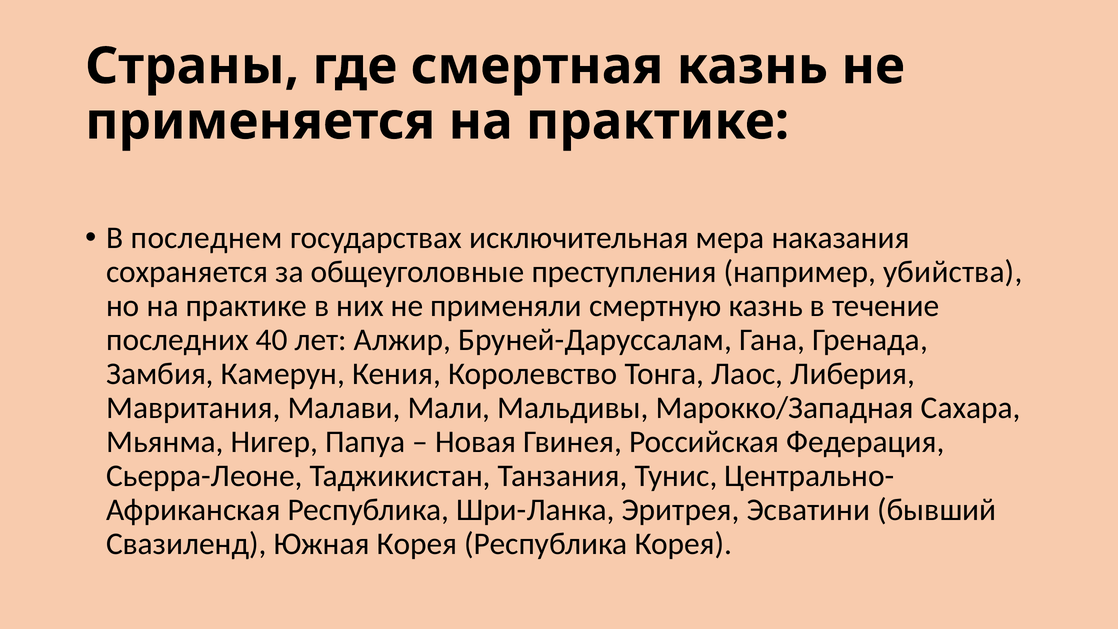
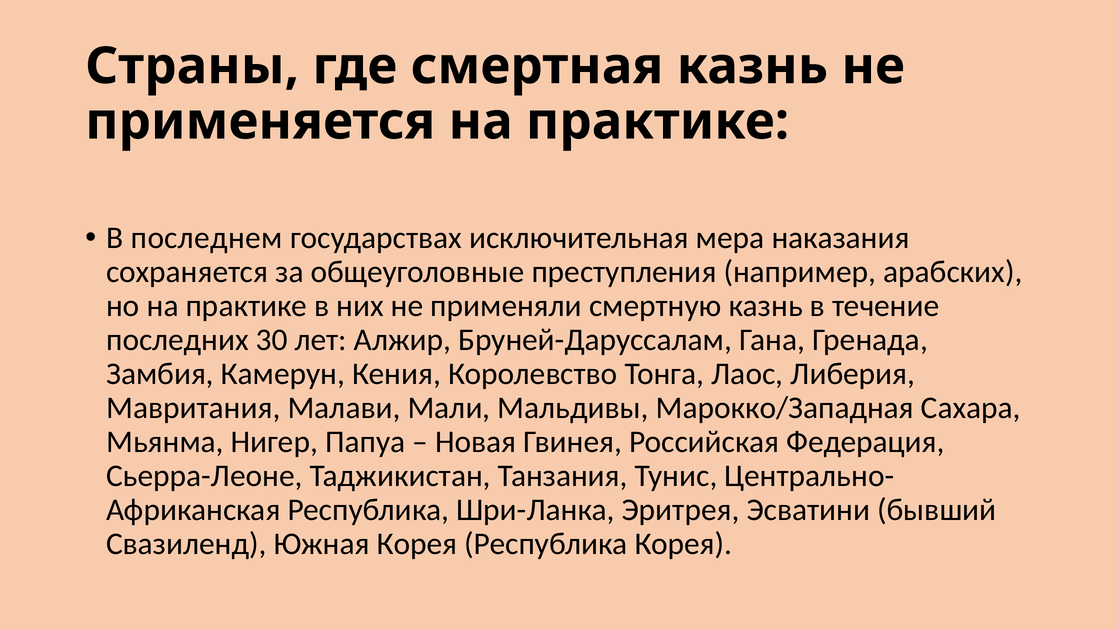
убийства: убийства -> арабских
40: 40 -> 30
